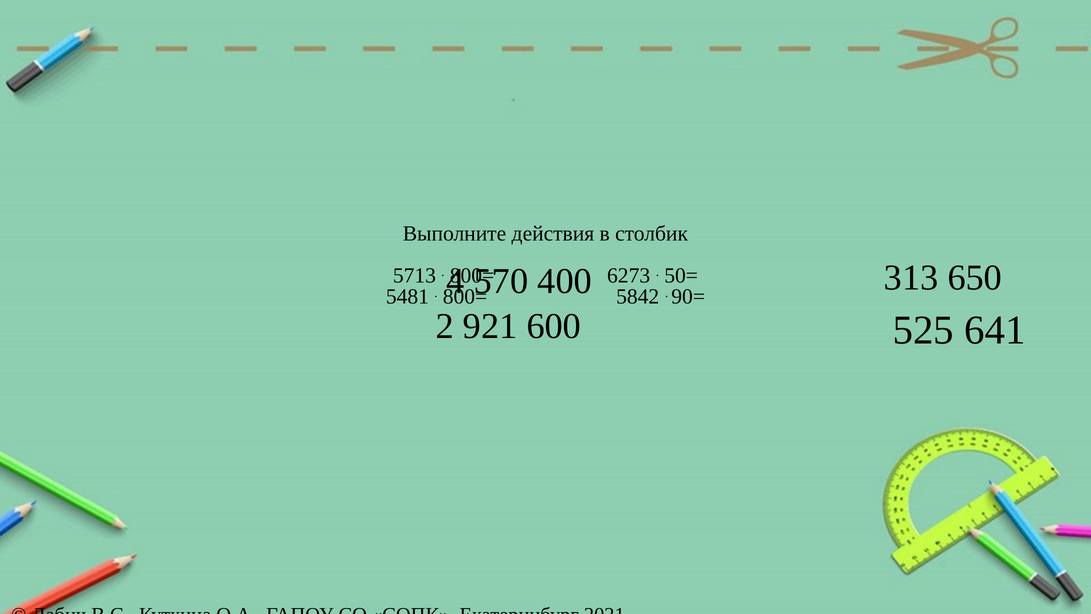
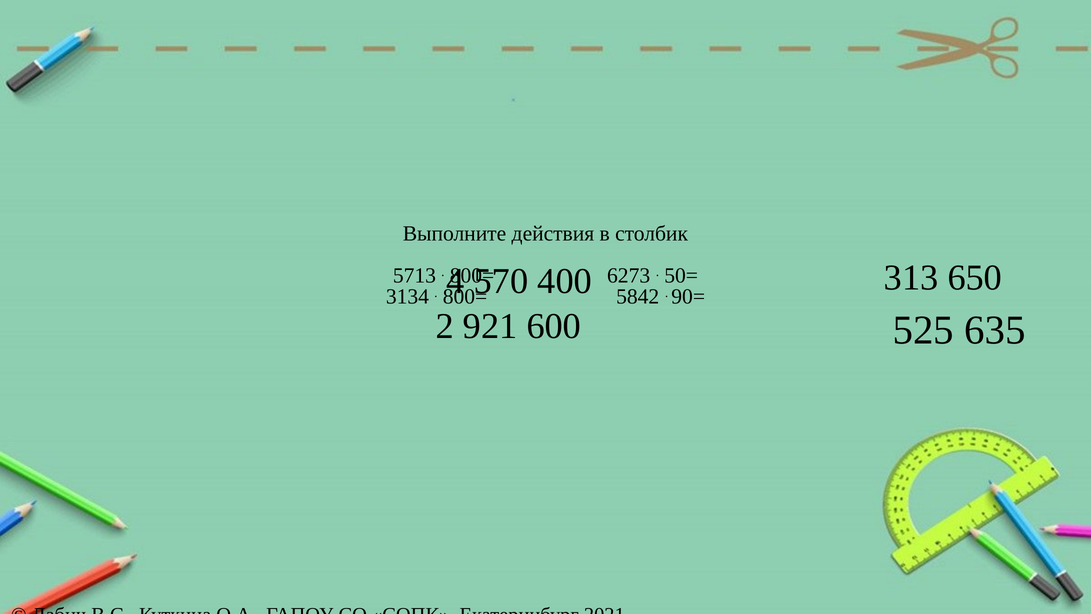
5481: 5481 -> 3134
641: 641 -> 635
